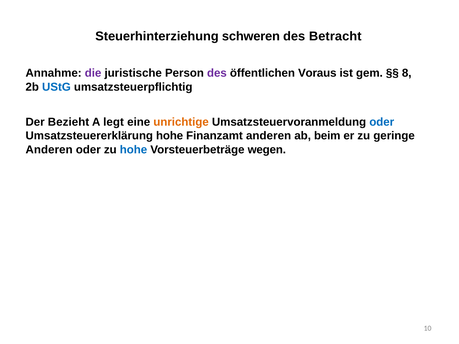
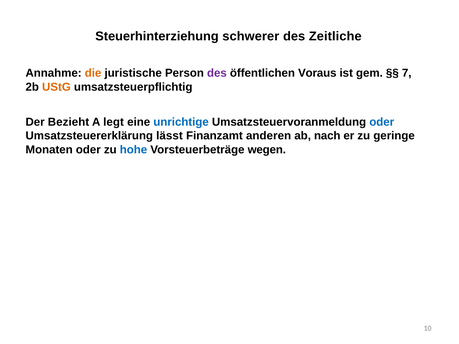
schweren: schweren -> schwerer
Betracht: Betracht -> Zeitliche
die colour: purple -> orange
8: 8 -> 7
UStG colour: blue -> orange
unrichtige colour: orange -> blue
Umsatzsteuererklärung hohe: hohe -> lässt
beim: beim -> nach
Anderen at (49, 150): Anderen -> Monaten
